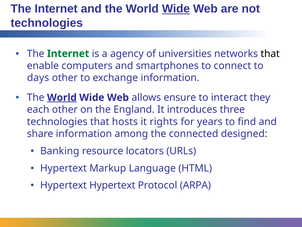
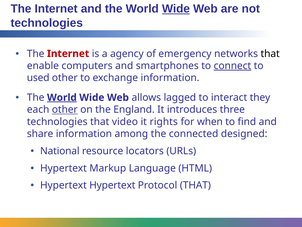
Internet at (68, 54) colour: green -> red
universities: universities -> emergency
connect underline: none -> present
days: days -> used
ensure: ensure -> lagged
other at (65, 109) underline: none -> present
hosts: hosts -> video
years: years -> when
Banking: Banking -> National
Protocol ARPA: ARPA -> THAT
